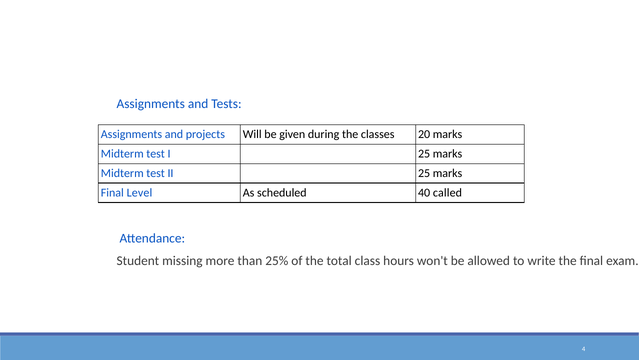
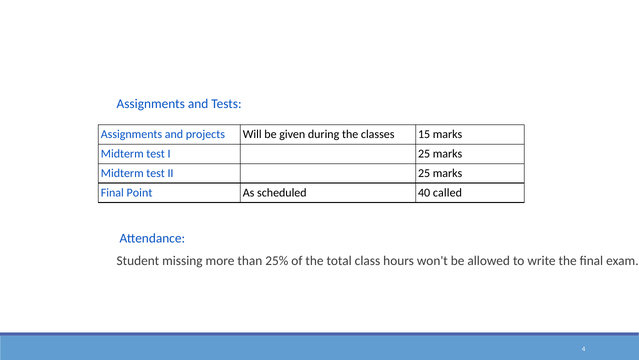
20: 20 -> 15
Level: Level -> Point
